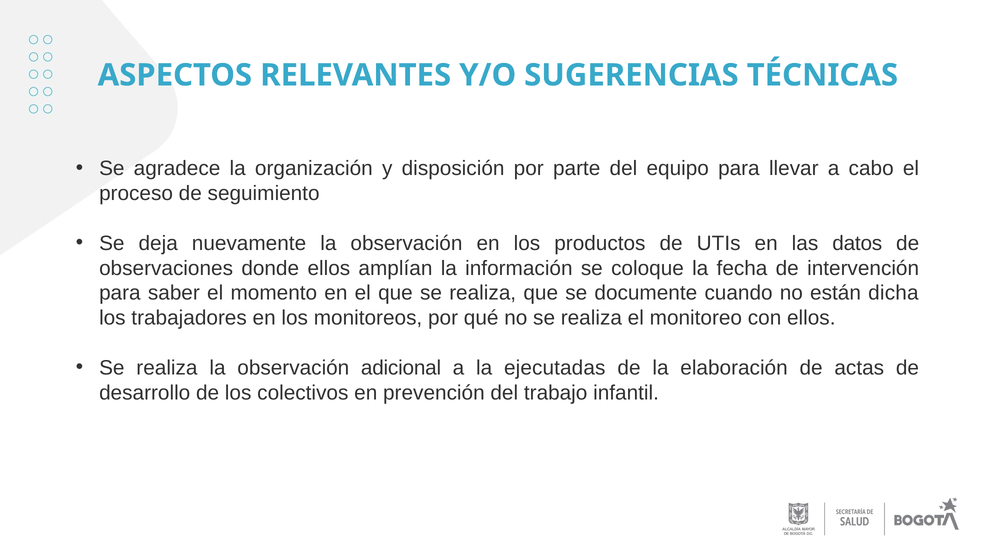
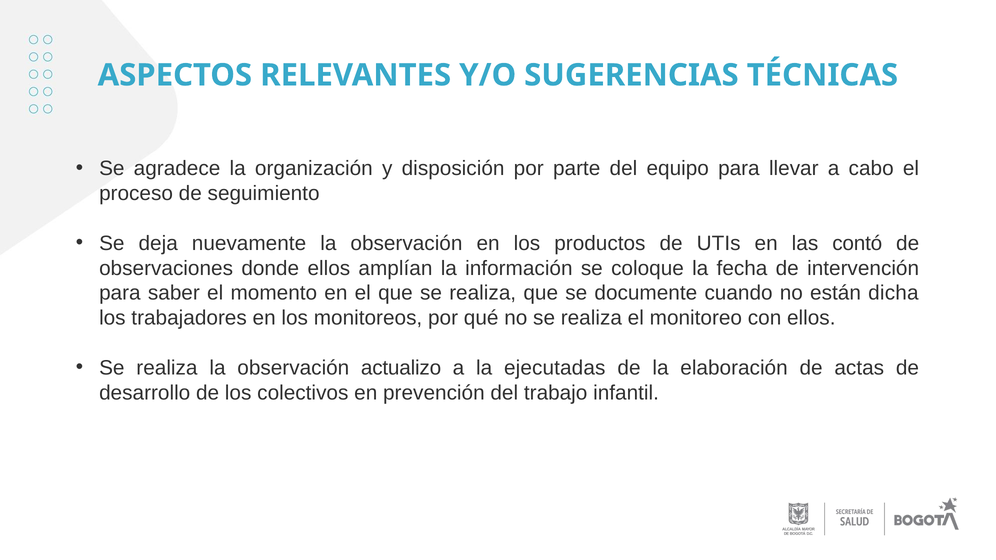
datos: datos -> contó
adicional: adicional -> actualizo
